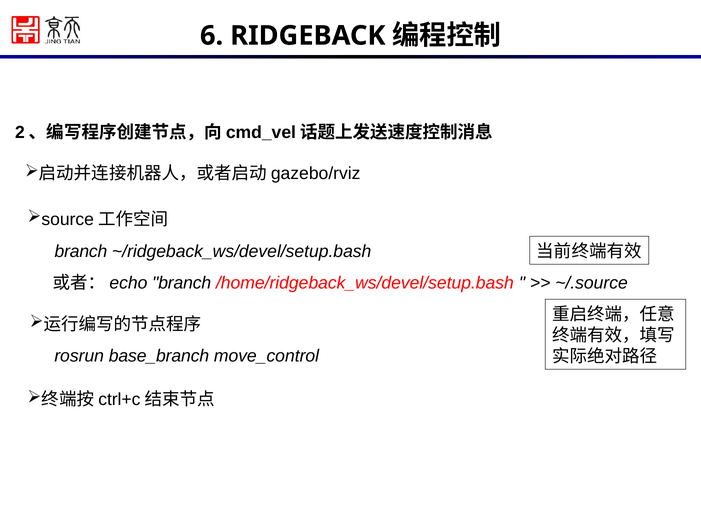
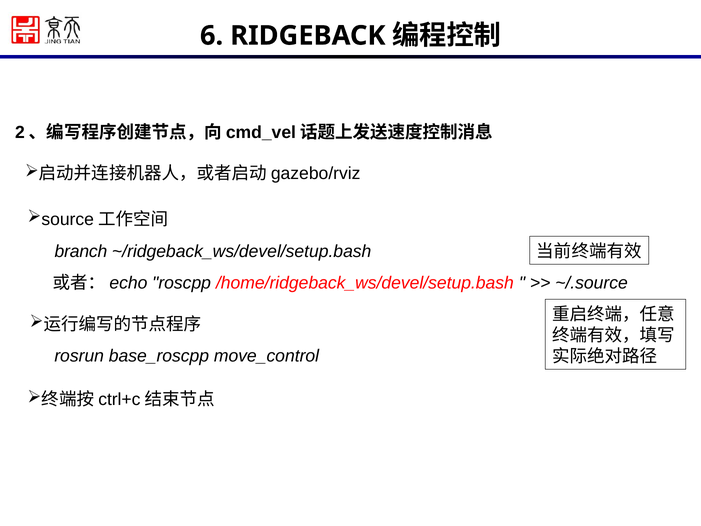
branch at (182, 283): branch -> roscpp
base_branch: base_branch -> base_roscpp
